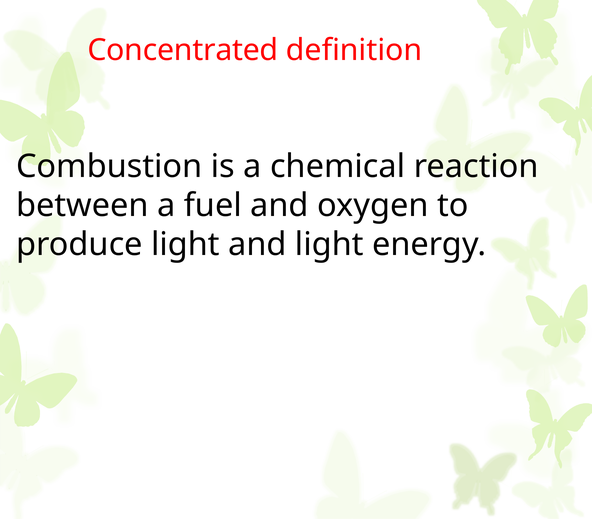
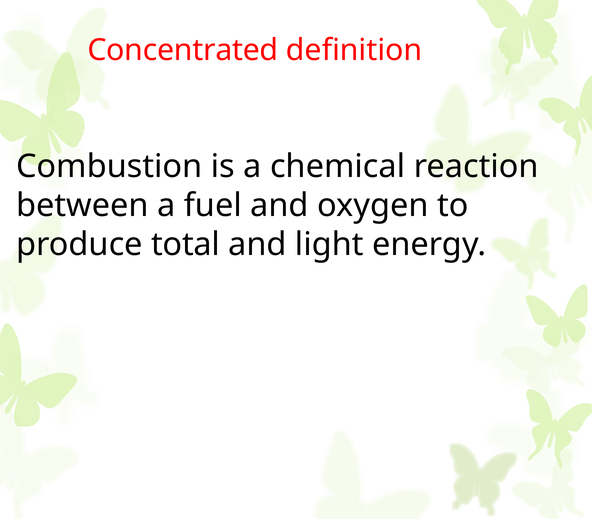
produce light: light -> total
